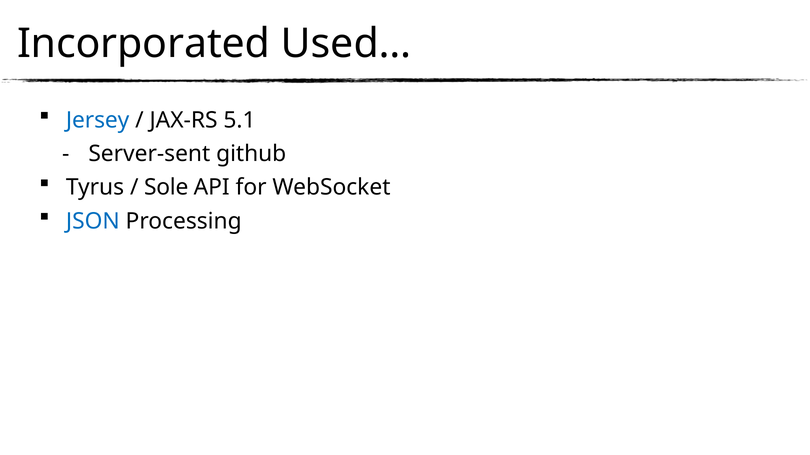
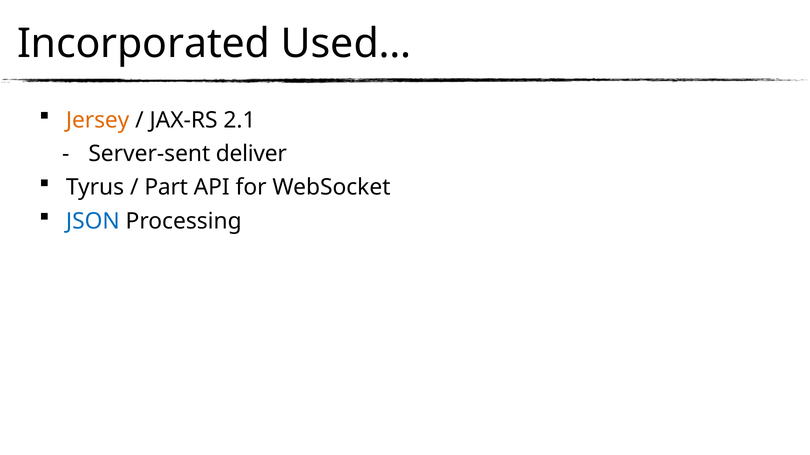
Jersey colour: blue -> orange
5.1: 5.1 -> 2.1
github: github -> deliver
Sole: Sole -> Part
